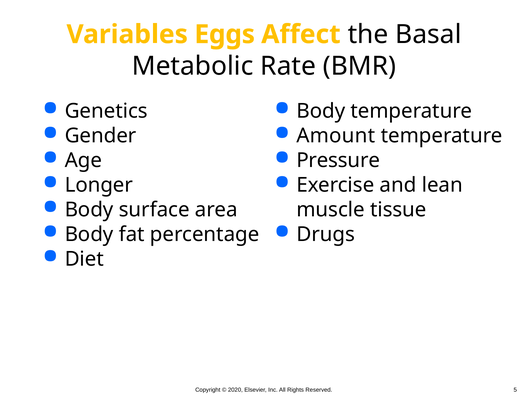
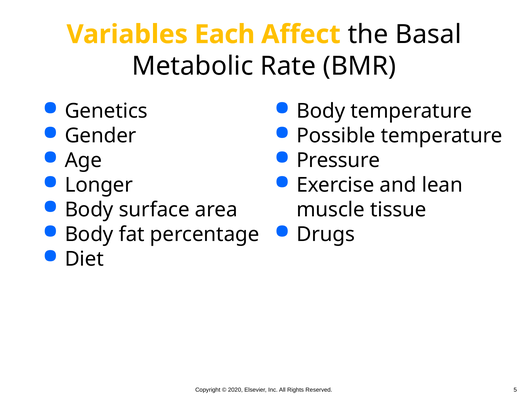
Eggs: Eggs -> Each
Amount: Amount -> Possible
